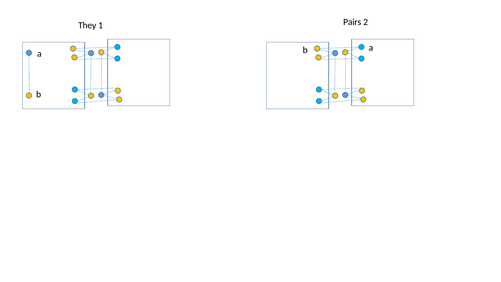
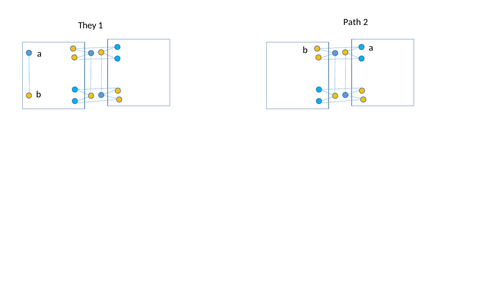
Pairs: Pairs -> Path
